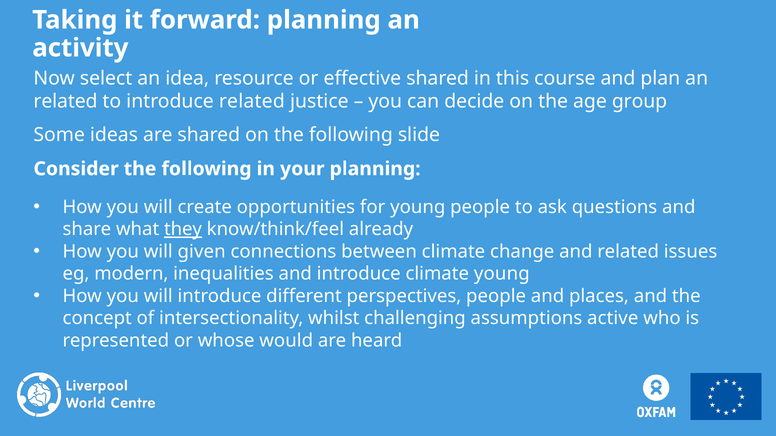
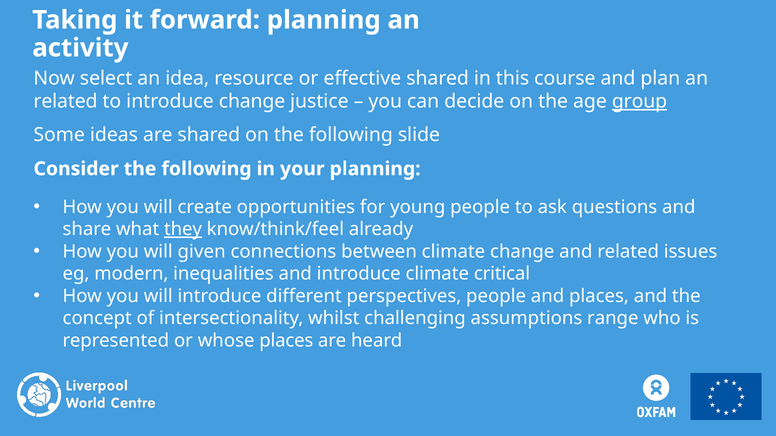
introduce related: related -> change
group underline: none -> present
climate young: young -> critical
active: active -> range
whose would: would -> places
